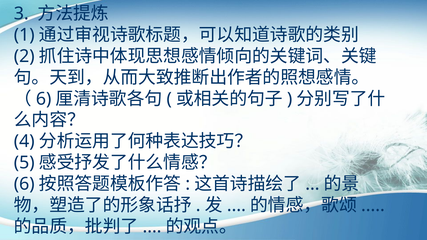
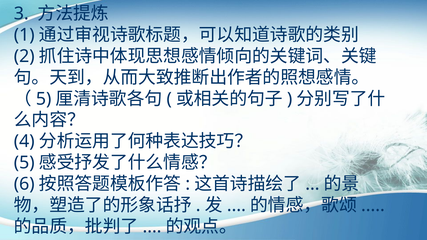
6 at (44, 99): 6 -> 5
